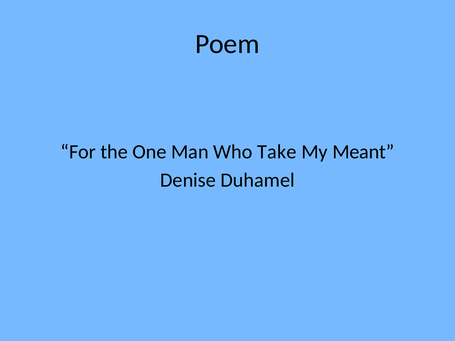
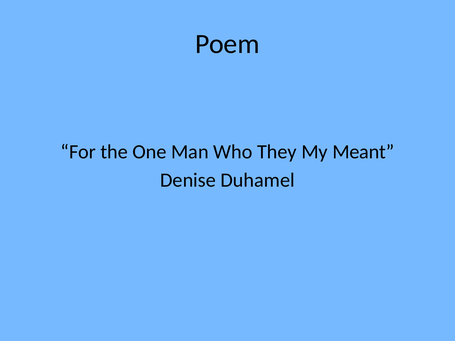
Take: Take -> They
